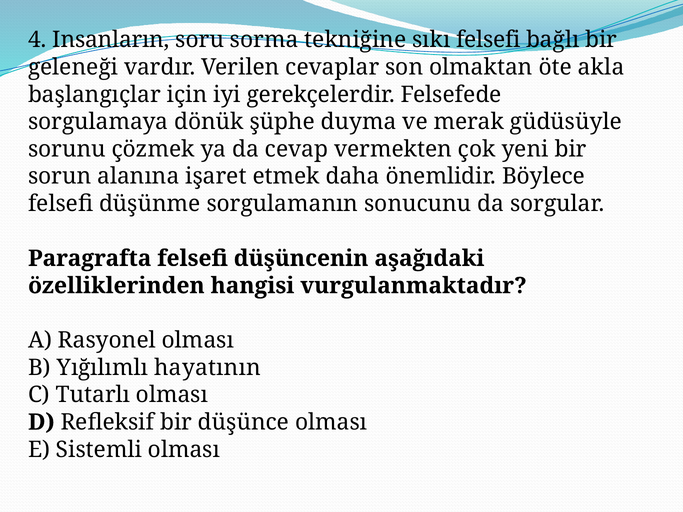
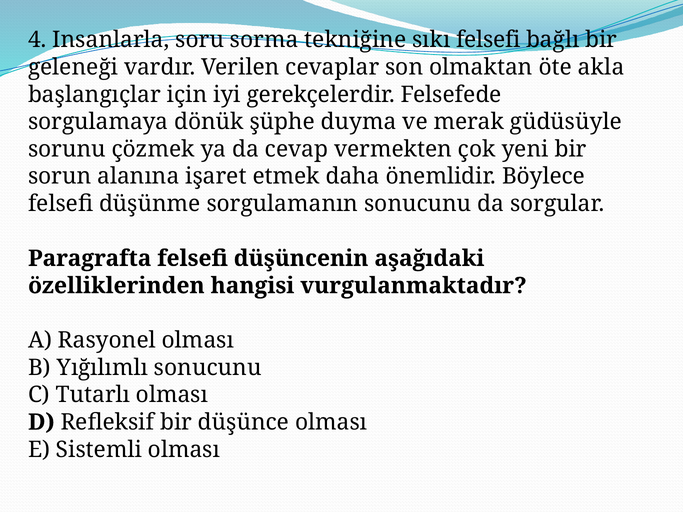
Insanların: Insanların -> Insanlarla
Yığılımlı hayatının: hayatının -> sonucunu
